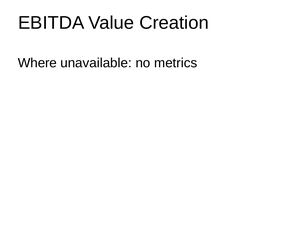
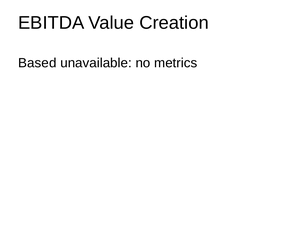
Where: Where -> Based
